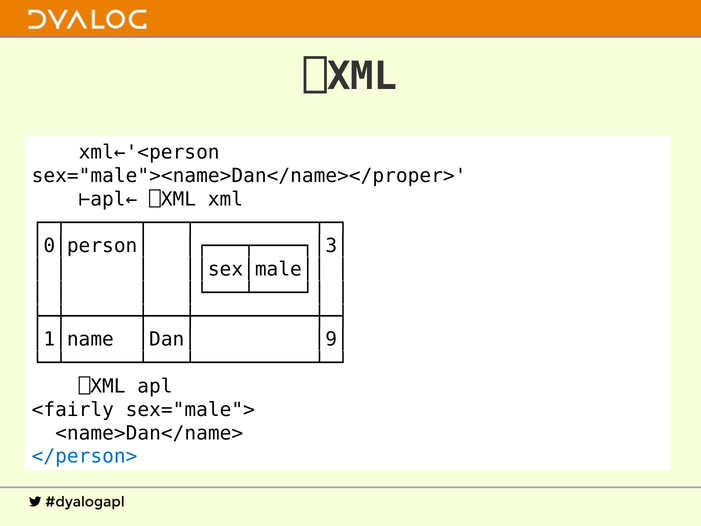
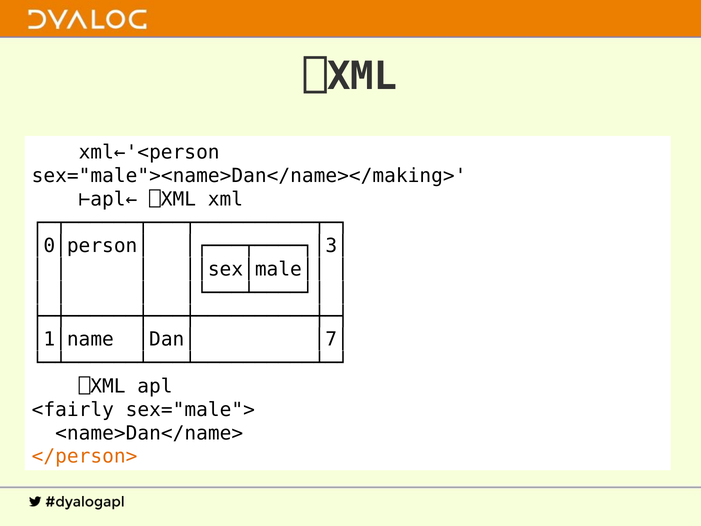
sex="male"><name>Dan</name></proper>: sex="male"><name>Dan</name></proper> -> sex="male"><name>Dan</name></making>
│9│: │9│ -> │7│
</person> colour: blue -> orange
